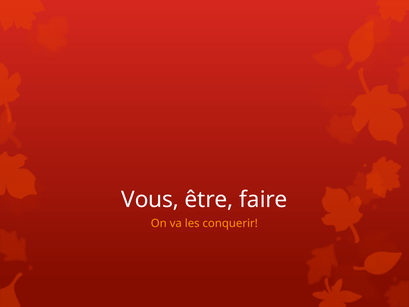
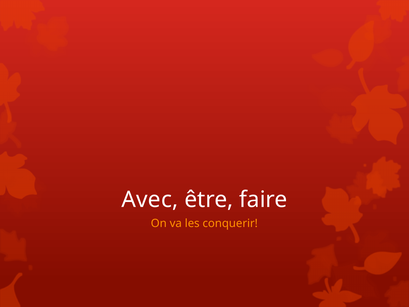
Vous: Vous -> Avec
